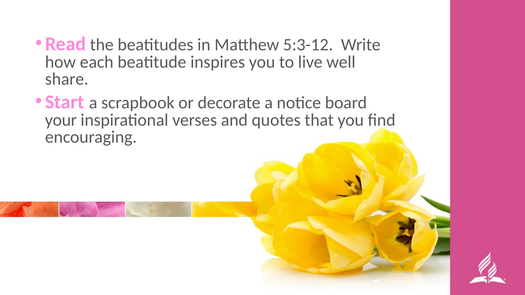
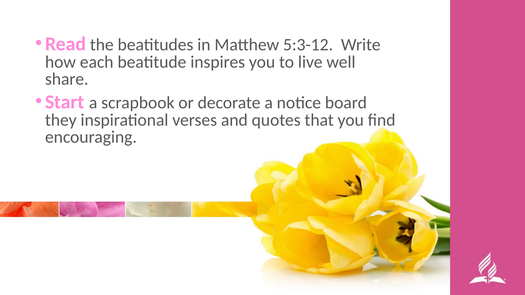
your: your -> they
